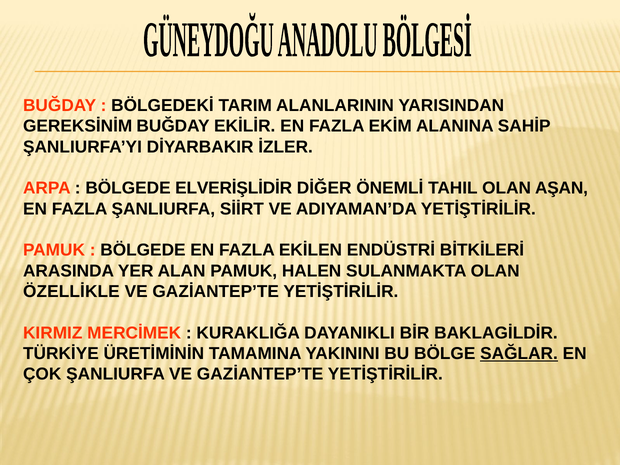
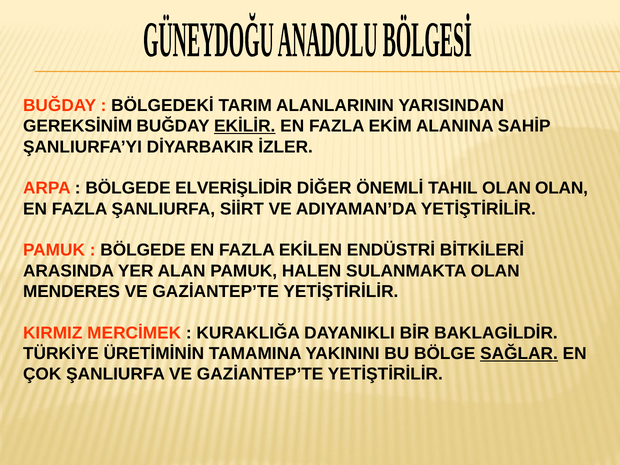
EKİLİR underline: none -> present
OLAN AŞAN: AŞAN -> OLAN
ÖZELLİKLE: ÖZELLİKLE -> MENDERES
